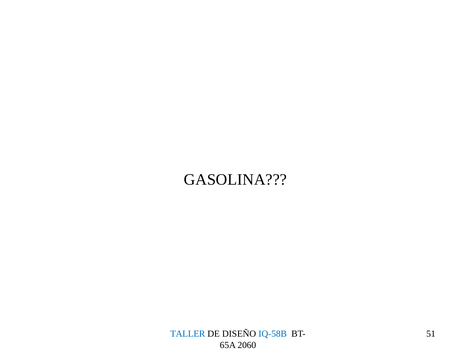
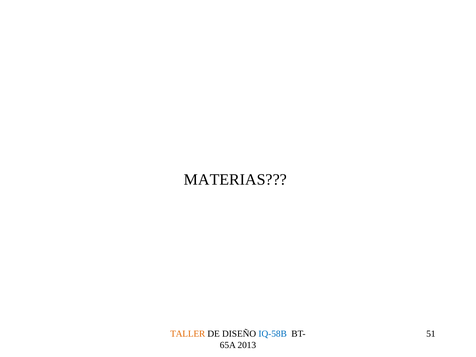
GASOLINA: GASOLINA -> MATERIAS
TALLER colour: blue -> orange
2060: 2060 -> 2013
